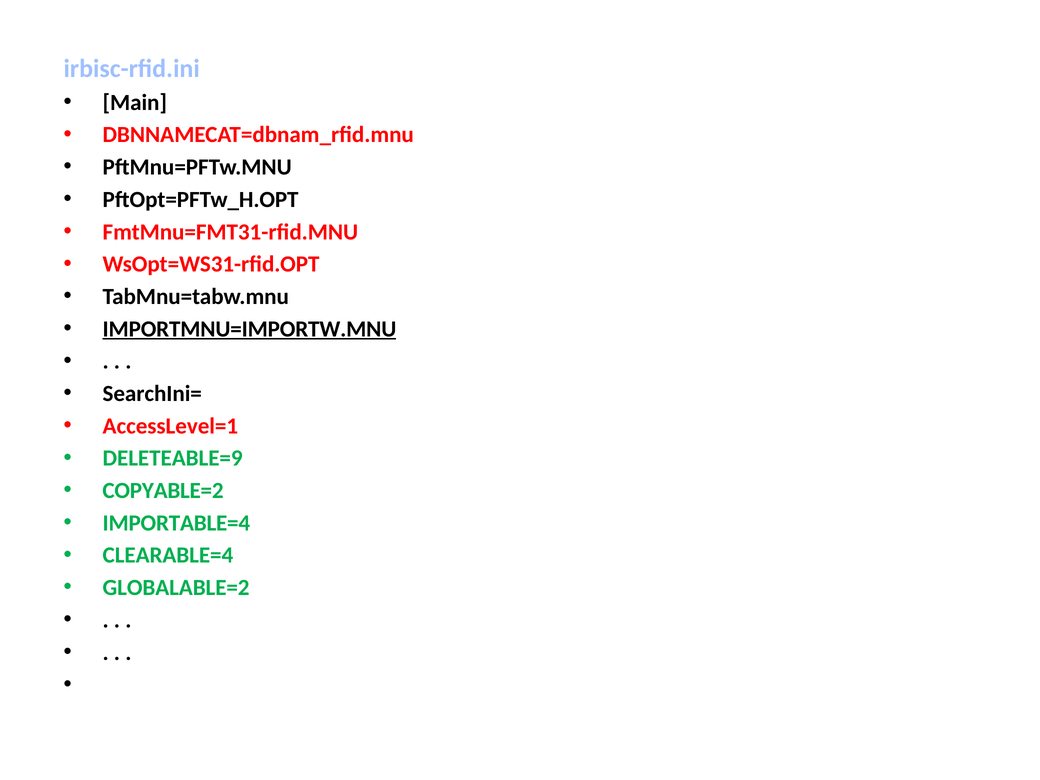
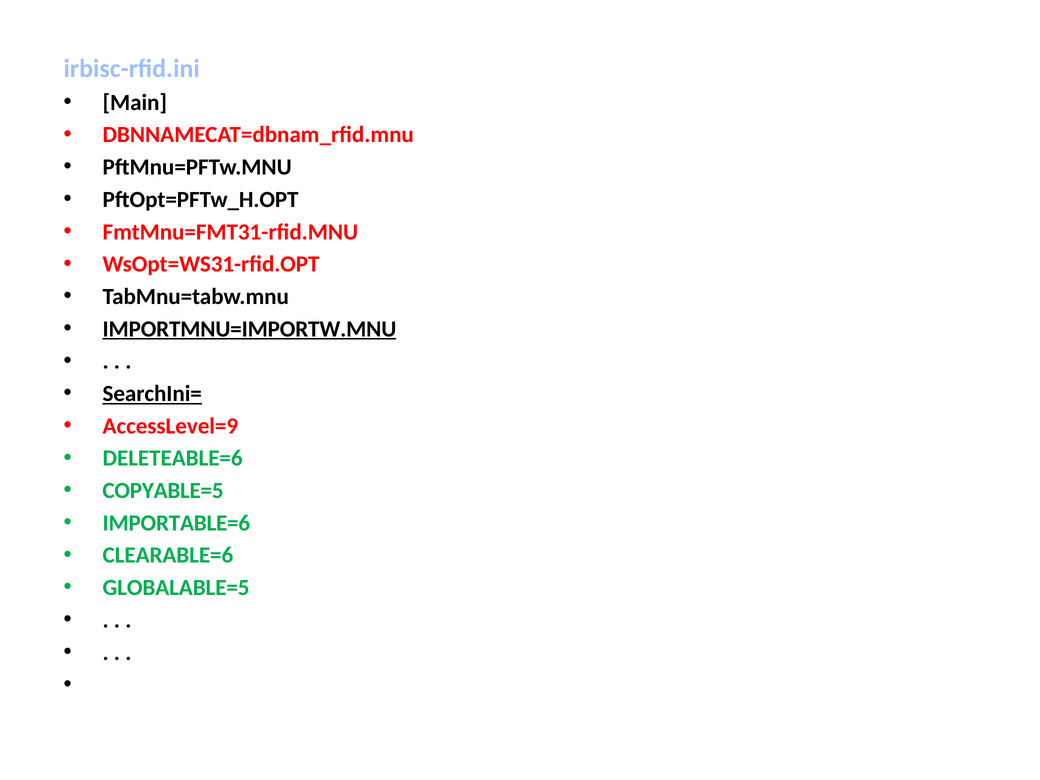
SearchIni= underline: none -> present
AccessLevel=1: AccessLevel=1 -> AccessLevel=9
DELETEABLE=9: DELETEABLE=9 -> DELETEABLE=6
COPYABLE=2: COPYABLE=2 -> COPYABLE=5
IMPORTABLE=4: IMPORTABLE=4 -> IMPORTABLE=6
CLEARABLE=4: CLEARABLE=4 -> CLEARABLE=6
GLOBALABLE=2: GLOBALABLE=2 -> GLOBALABLE=5
